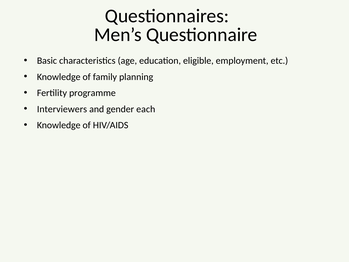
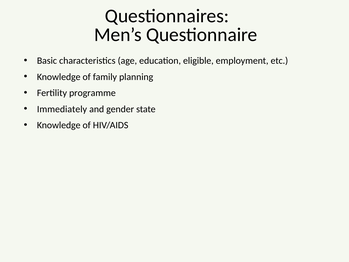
Interviewers: Interviewers -> Immediately
each: each -> state
